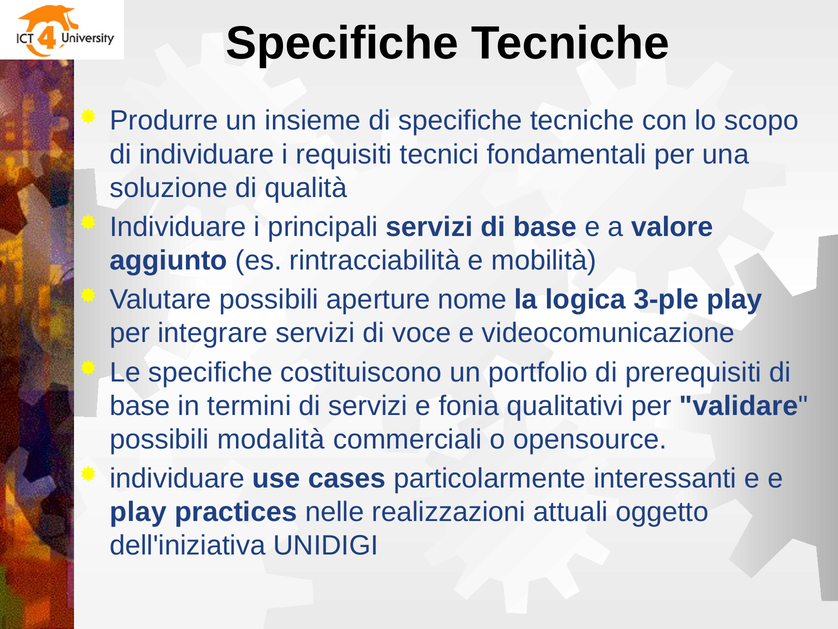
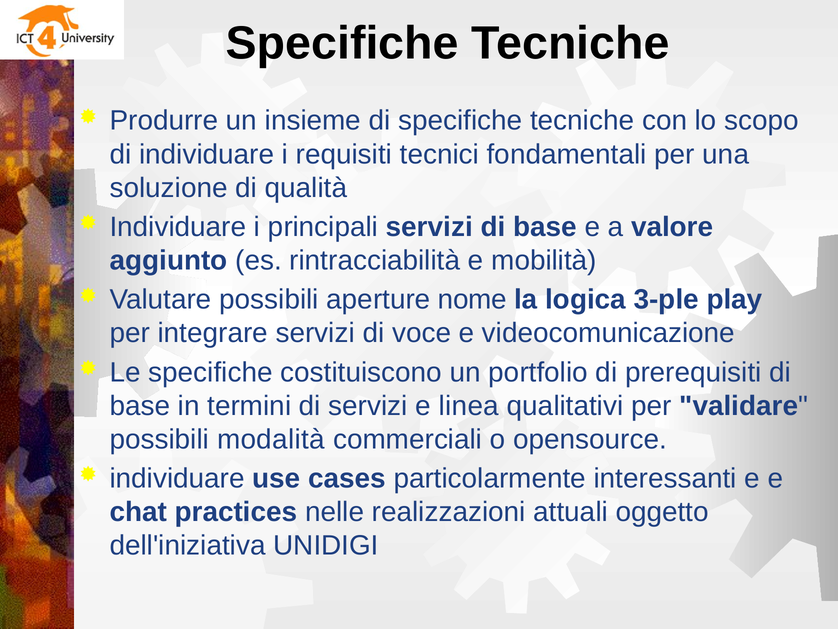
fonia: fonia -> linea
play at (138, 512): play -> chat
